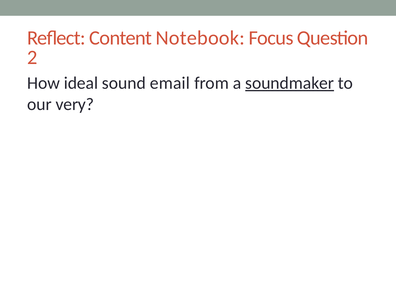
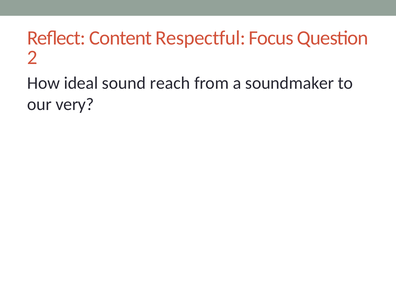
Notebook: Notebook -> Respectful
email: email -> reach
soundmaker underline: present -> none
